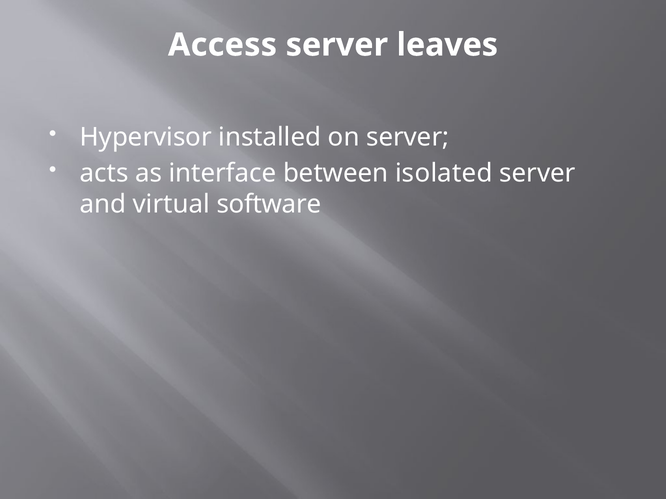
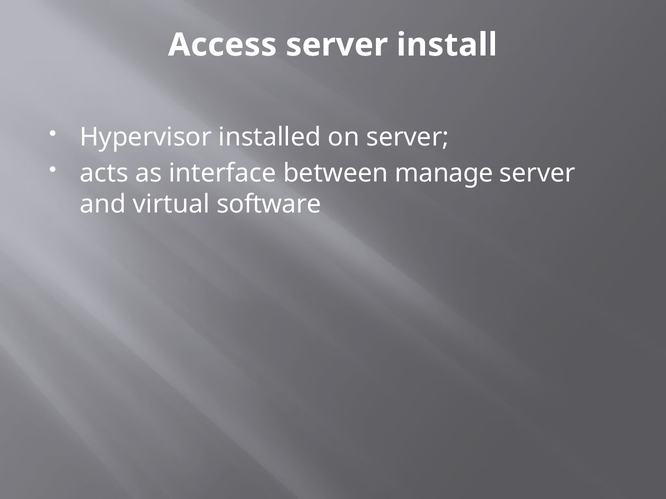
leaves: leaves -> install
isolated: isolated -> manage
